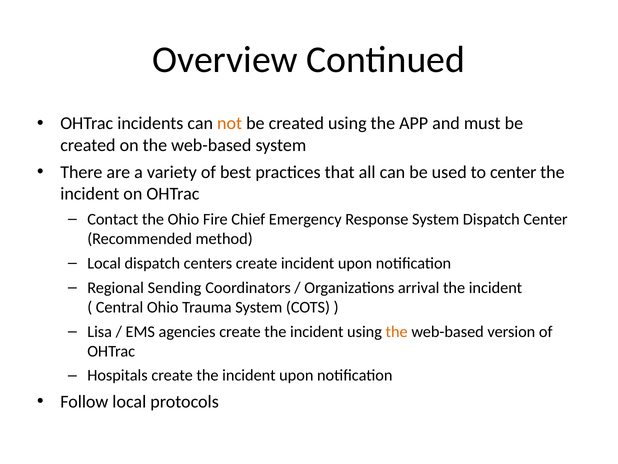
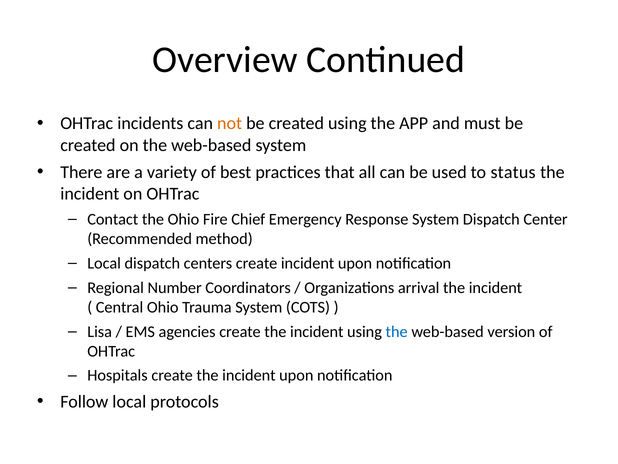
to center: center -> status
Sending: Sending -> Number
the at (397, 331) colour: orange -> blue
